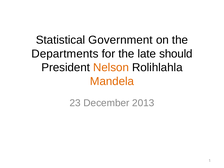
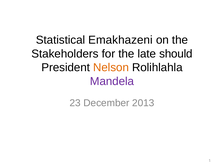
Government: Government -> Emakhazeni
Departments: Departments -> Stakeholders
Mandela colour: orange -> purple
